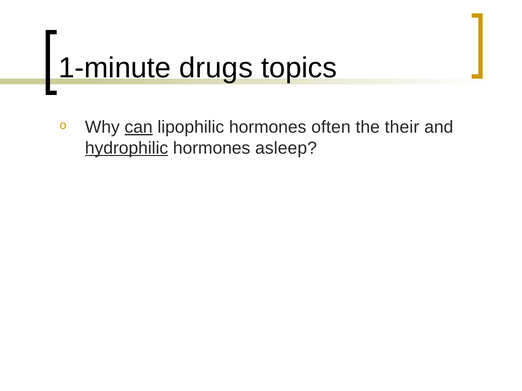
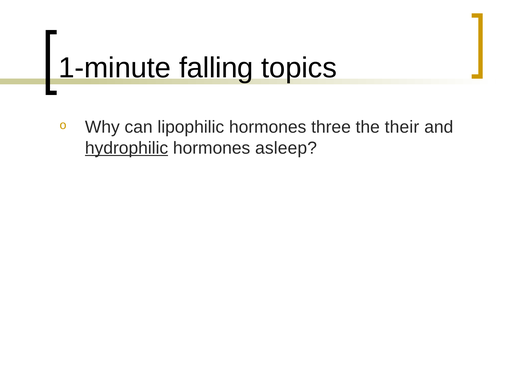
drugs: drugs -> falling
can underline: present -> none
often: often -> three
